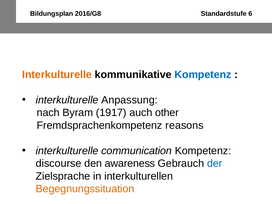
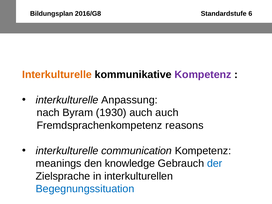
Kompetenz at (203, 75) colour: blue -> purple
1917: 1917 -> 1930
auch other: other -> auch
discourse: discourse -> meanings
awareness: awareness -> knowledge
Begegnungssituation colour: orange -> blue
